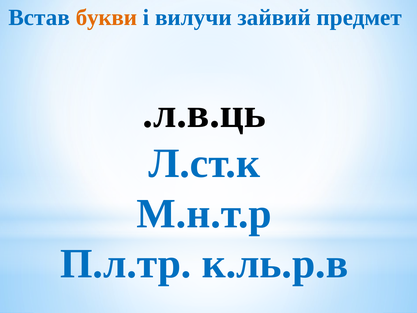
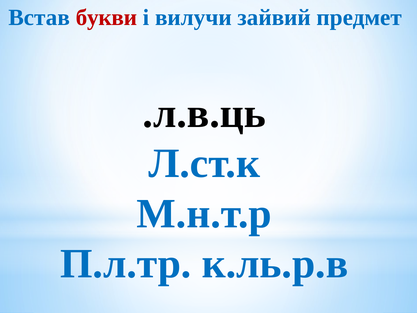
букви colour: orange -> red
